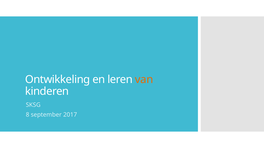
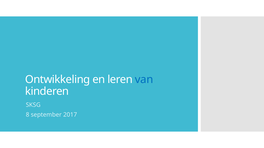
van colour: orange -> blue
